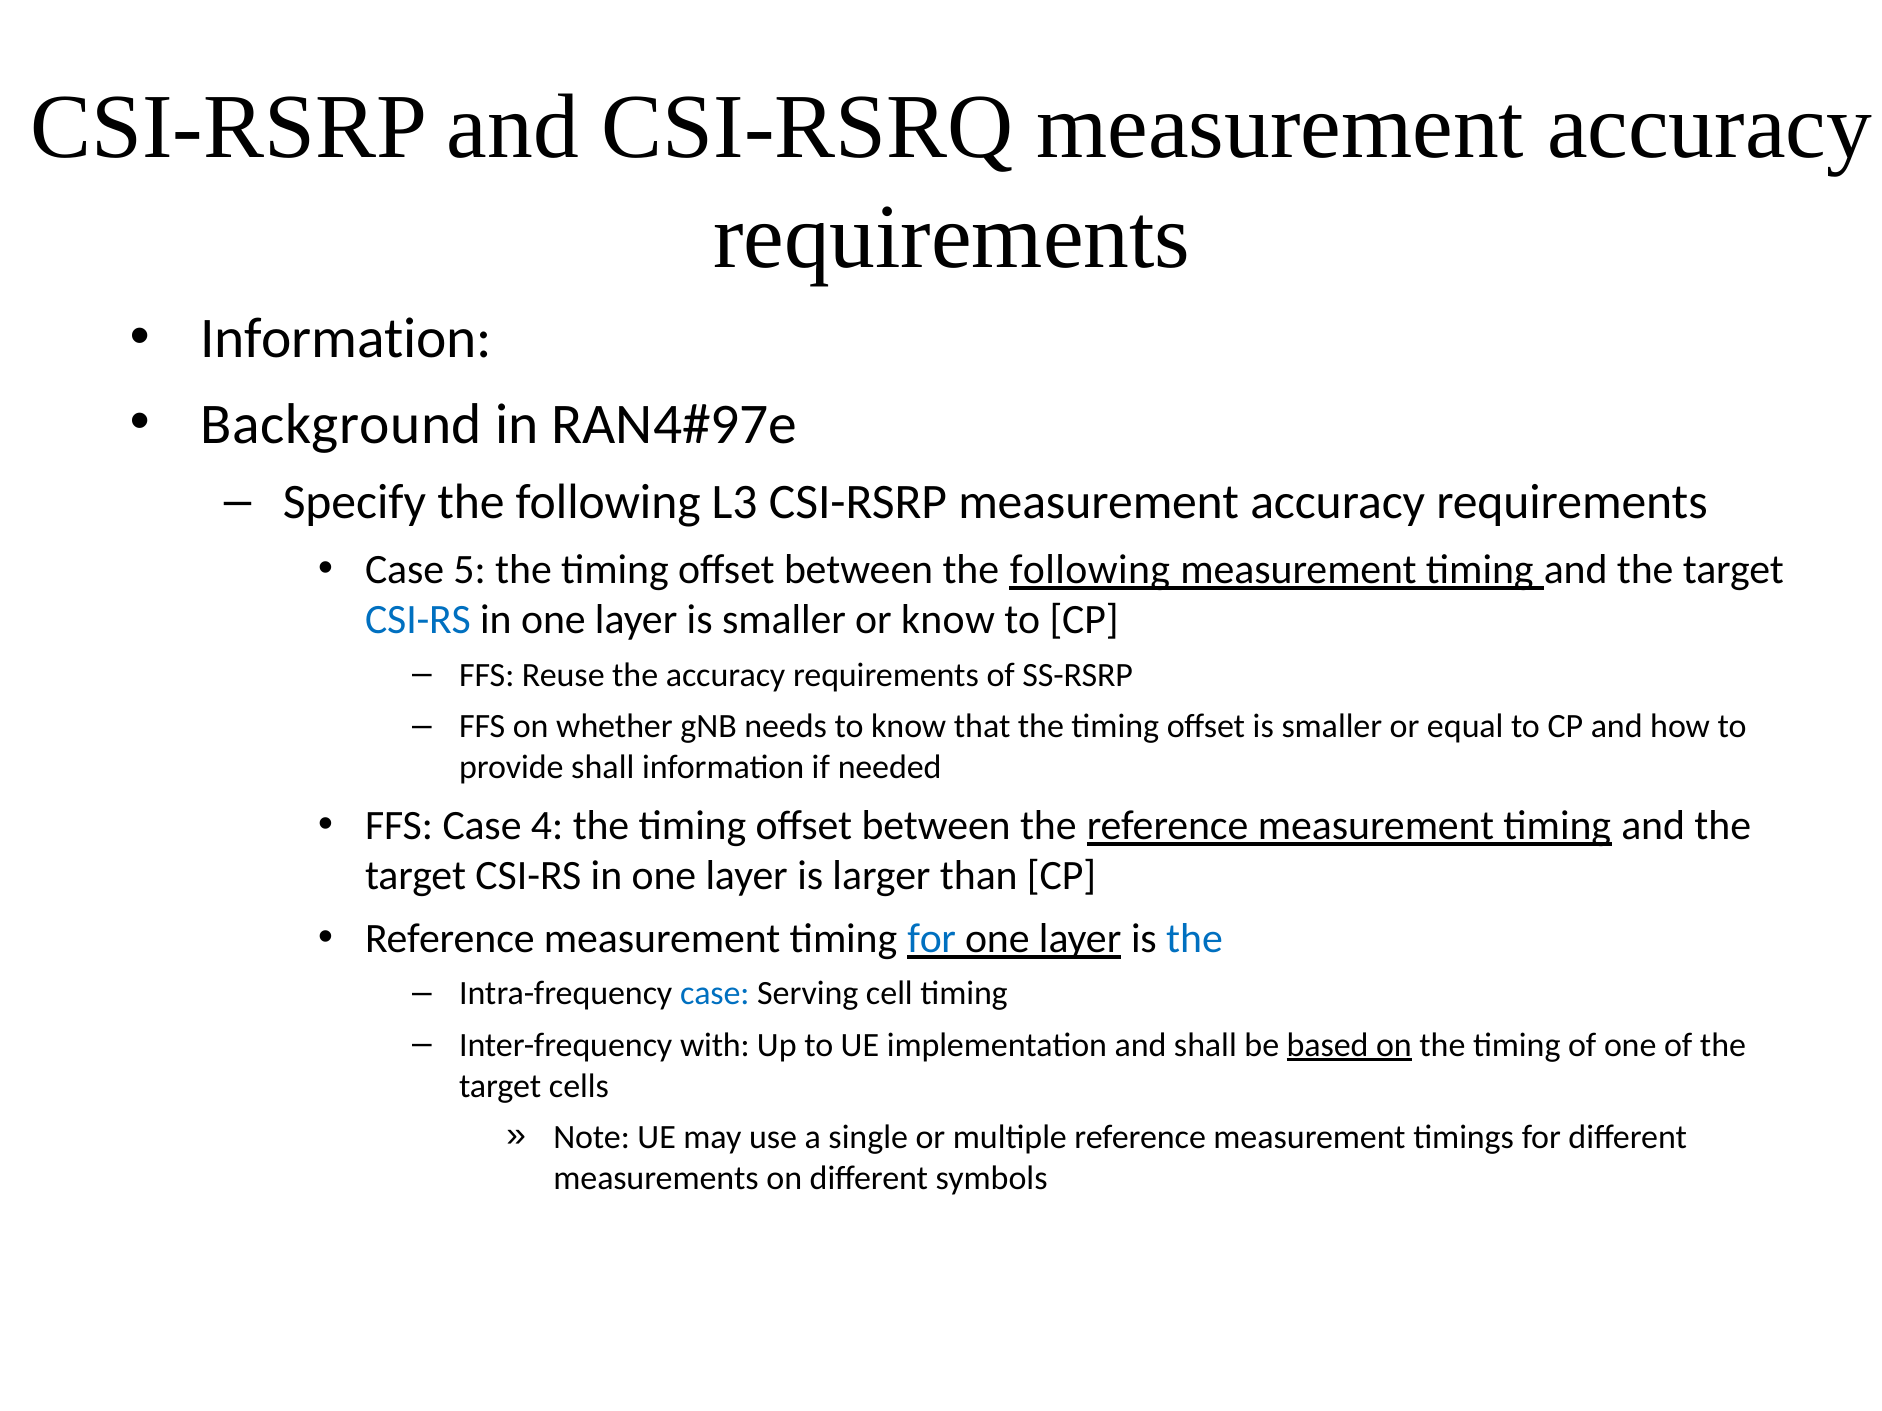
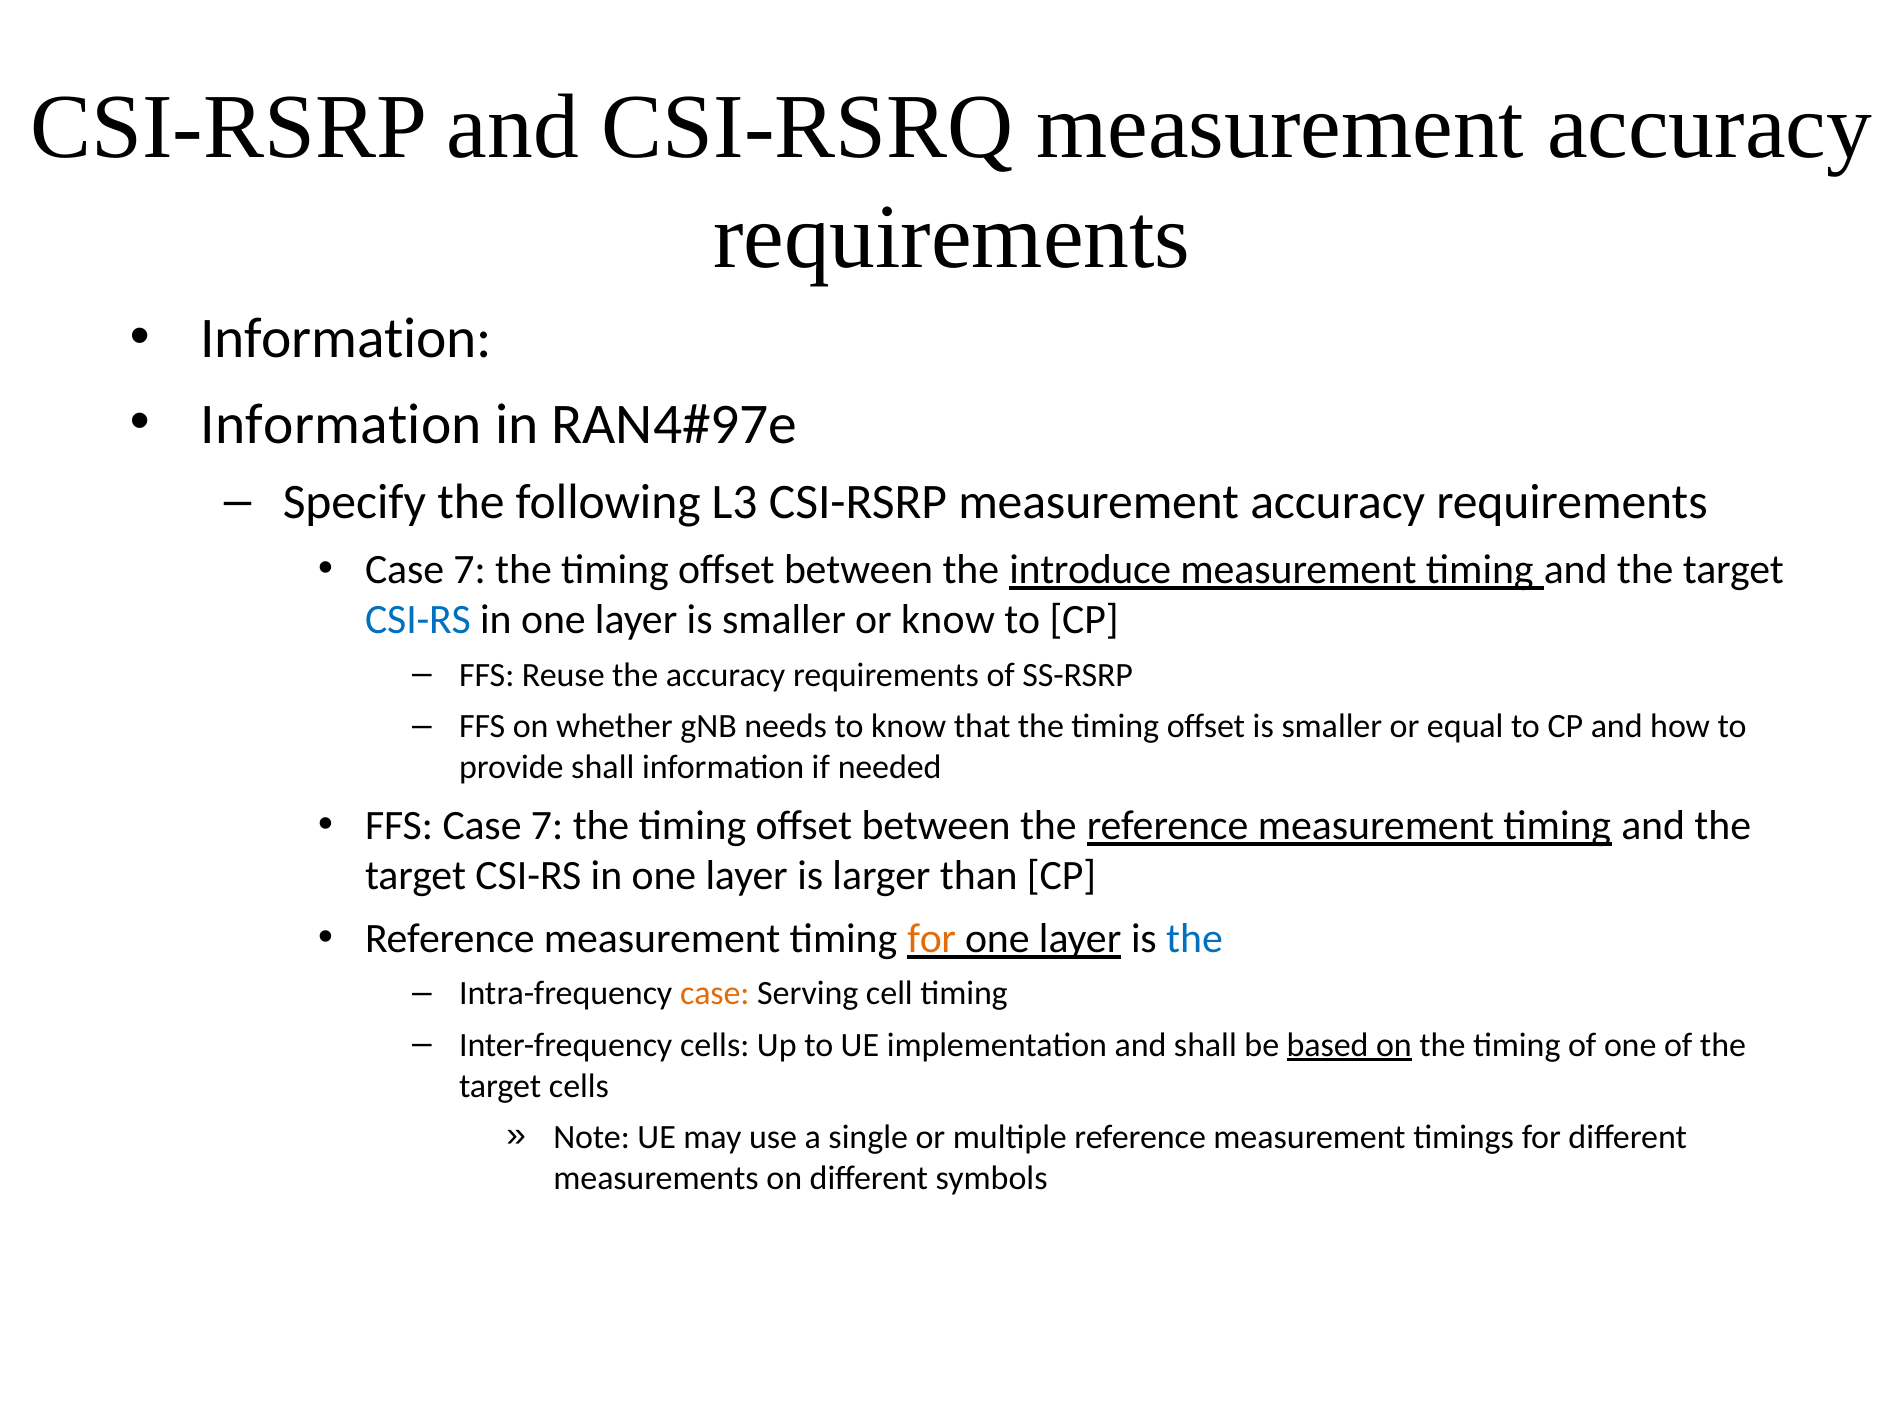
Background at (341, 424): Background -> Information
5 at (470, 570): 5 -> 7
between the following: following -> introduce
FFS Case 4: 4 -> 7
for at (932, 939) colour: blue -> orange
case at (715, 994) colour: blue -> orange
Inter-frequency with: with -> cells
